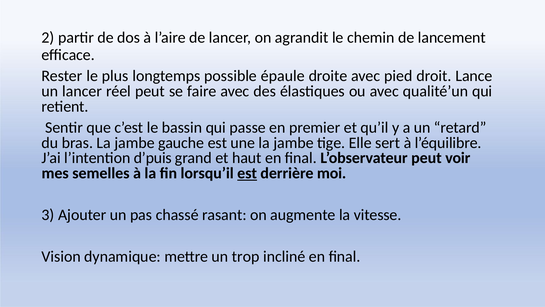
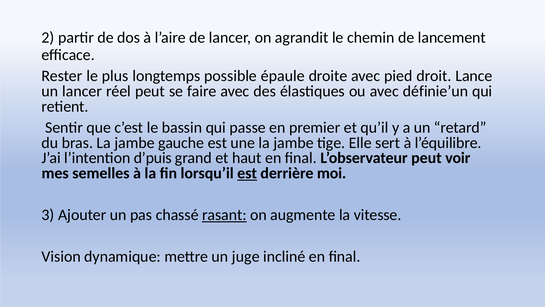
qualité’un: qualité’un -> définie’un
rasant underline: none -> present
trop: trop -> juge
